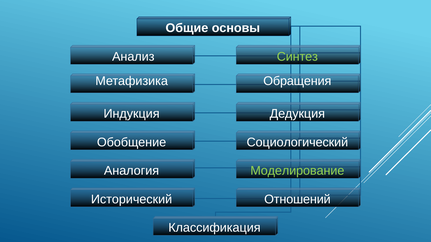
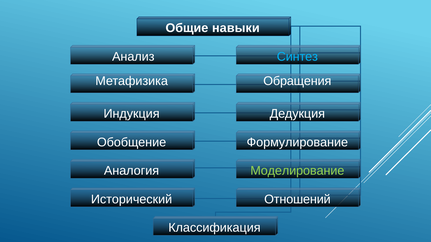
основы: основы -> навыки
Синтез colour: light green -> light blue
Социологический: Социологический -> Формулирование
